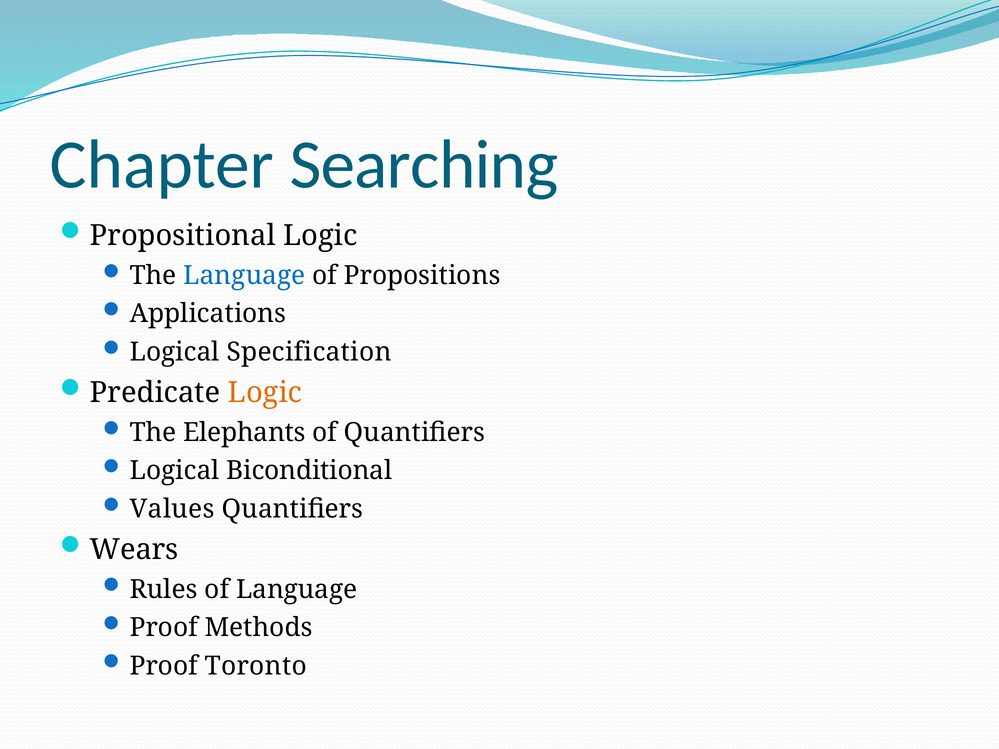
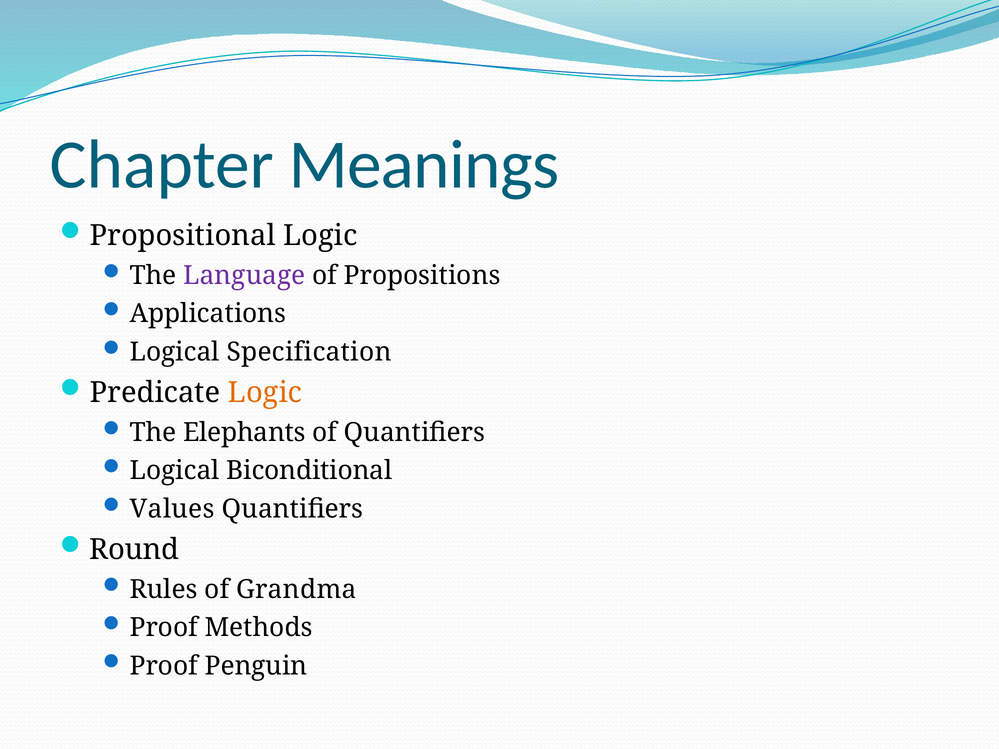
Searching: Searching -> Meanings
Language at (244, 276) colour: blue -> purple
Wears: Wears -> Round
of Language: Language -> Grandma
Toronto: Toronto -> Penguin
